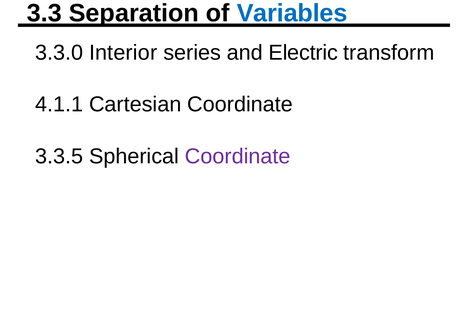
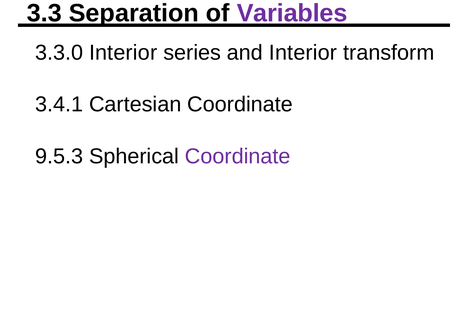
Variables colour: blue -> purple
and Electric: Electric -> Interior
4.1.1: 4.1.1 -> 3.4.1
3.3.5: 3.3.5 -> 9.5.3
